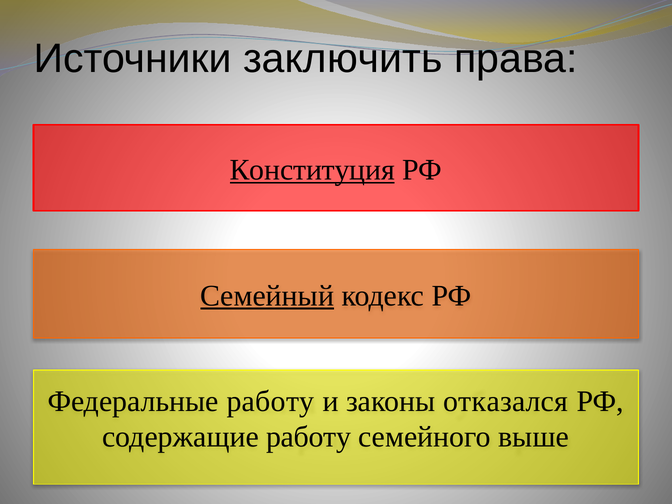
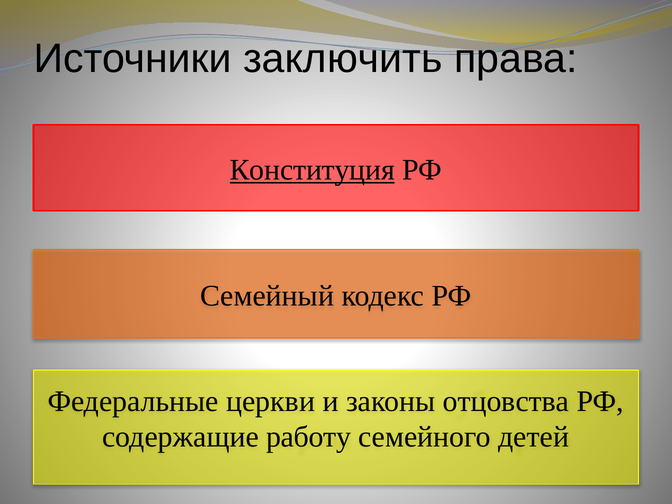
Семейный underline: present -> none
Федеральные работу: работу -> церкви
отказался: отказался -> отцовства
выше: выше -> детей
